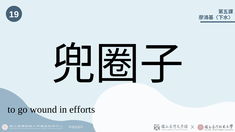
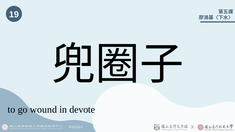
efforts: efforts -> devote
